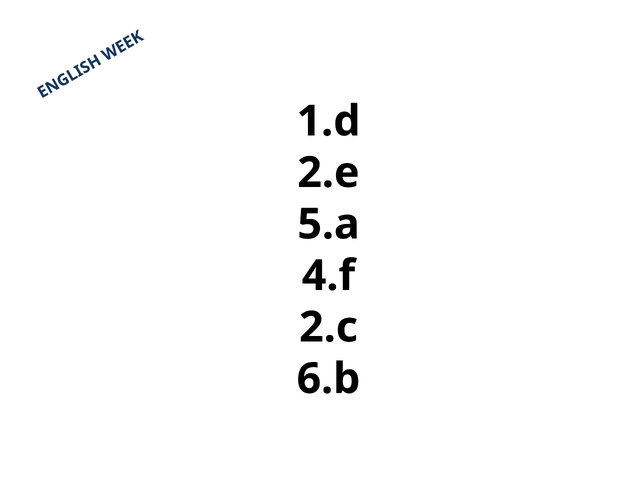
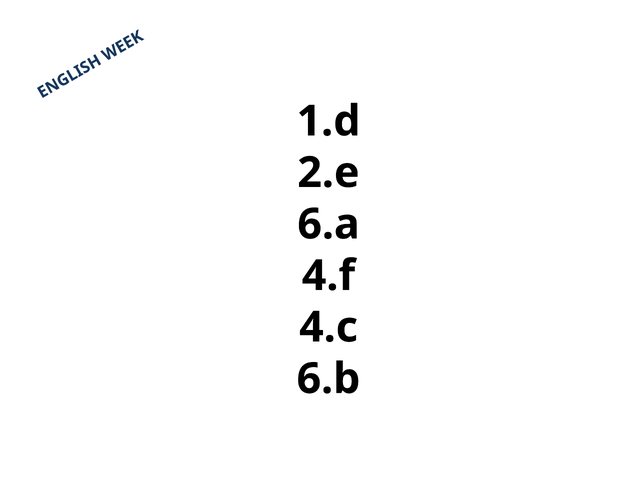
5.a: 5.a -> 6.a
2.c: 2.c -> 4.c
